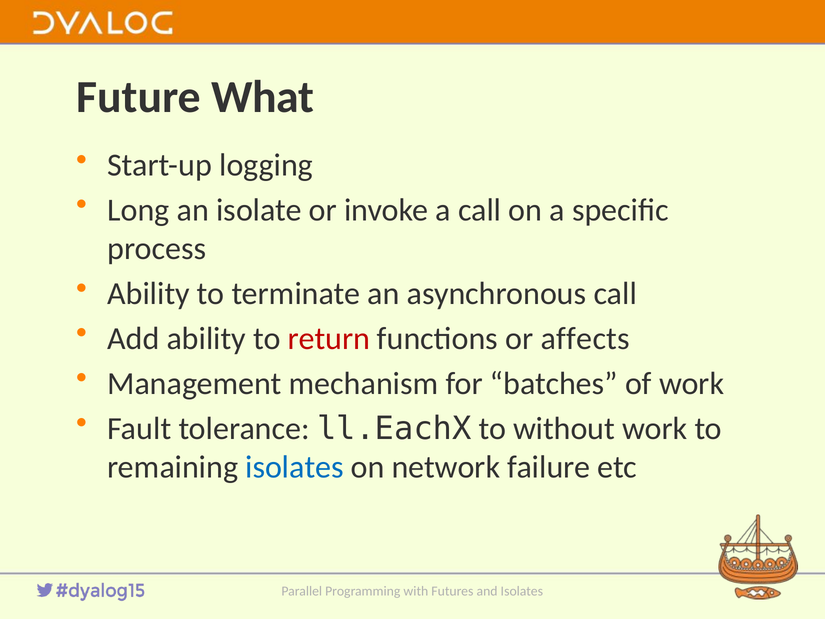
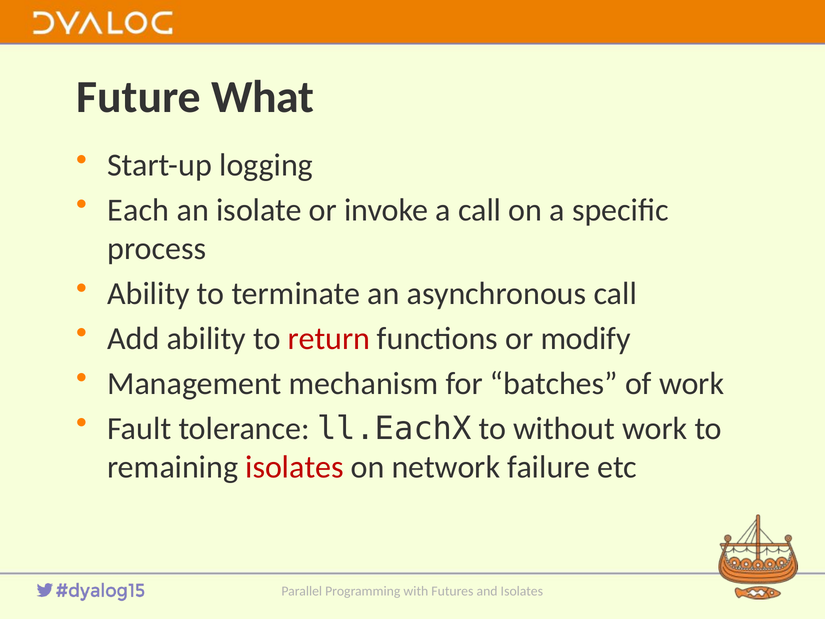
Long: Long -> Each
affects: affects -> modify
isolates at (294, 467) colour: blue -> red
